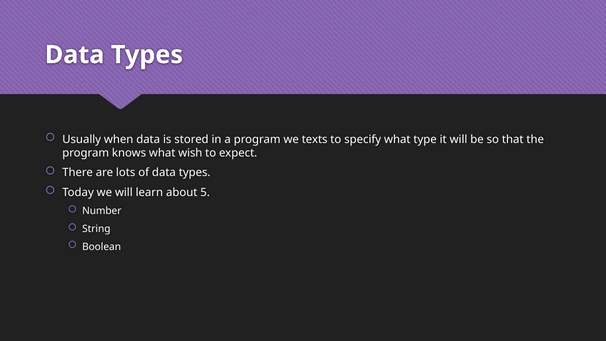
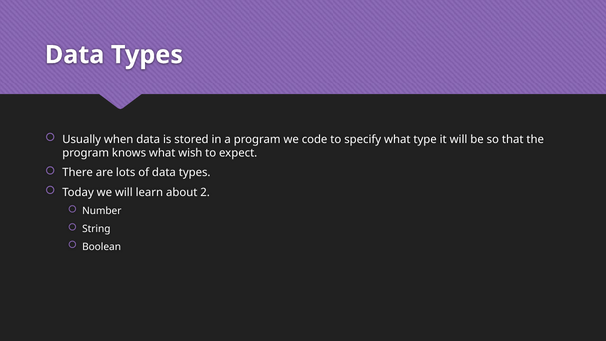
texts: texts -> code
5: 5 -> 2
